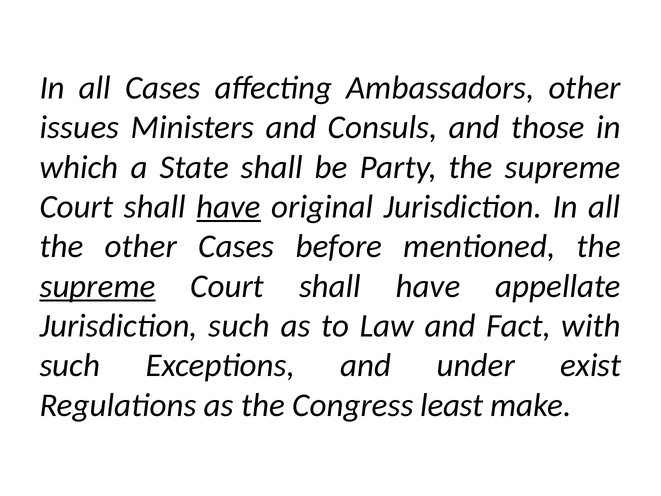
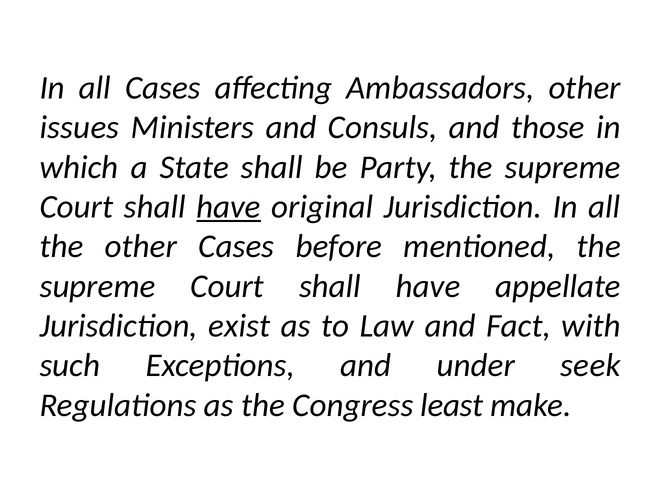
supreme at (98, 286) underline: present -> none
Jurisdiction such: such -> exist
exist: exist -> seek
